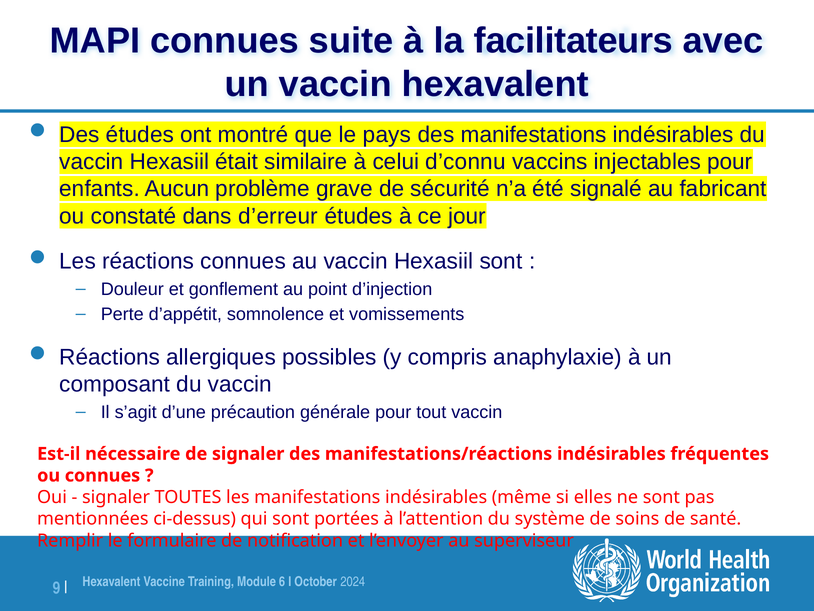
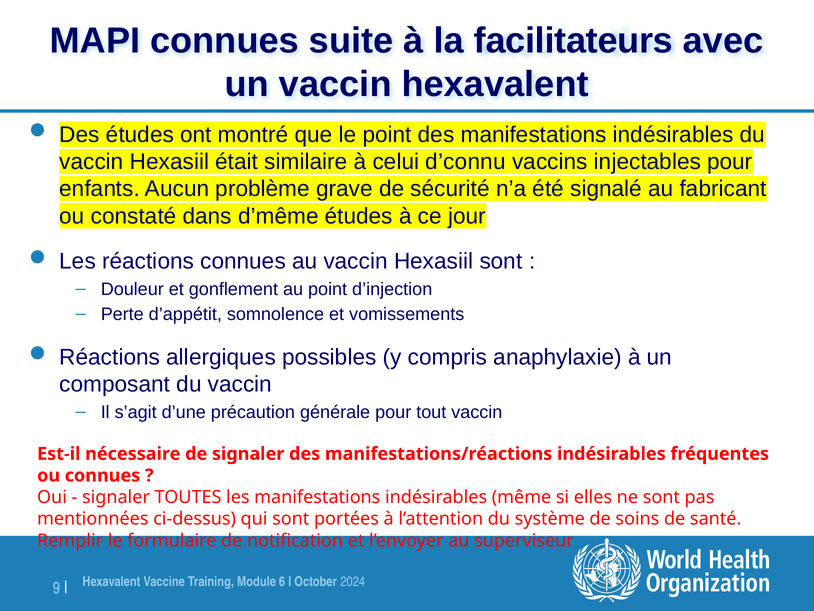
le pays: pays -> point
d’erreur: d’erreur -> d’même
